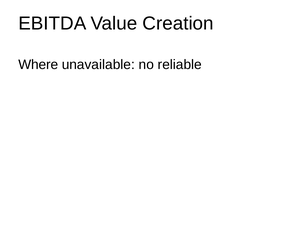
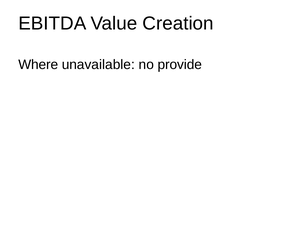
reliable: reliable -> provide
